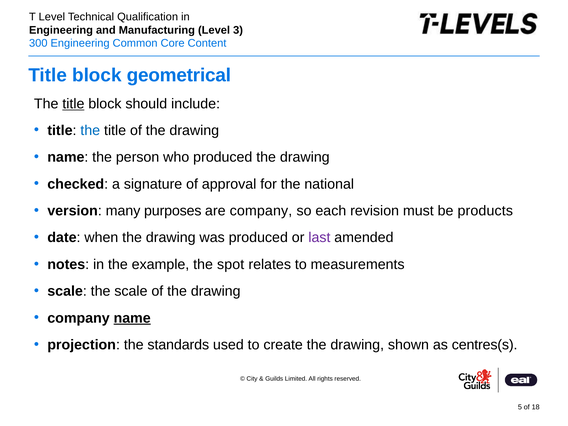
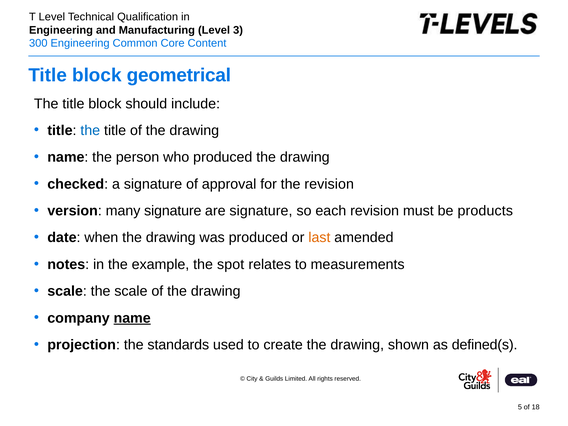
title at (73, 104) underline: present -> none
the national: national -> revision
many purposes: purposes -> signature
are company: company -> signature
last colour: purple -> orange
centres(s: centres(s -> defined(s
